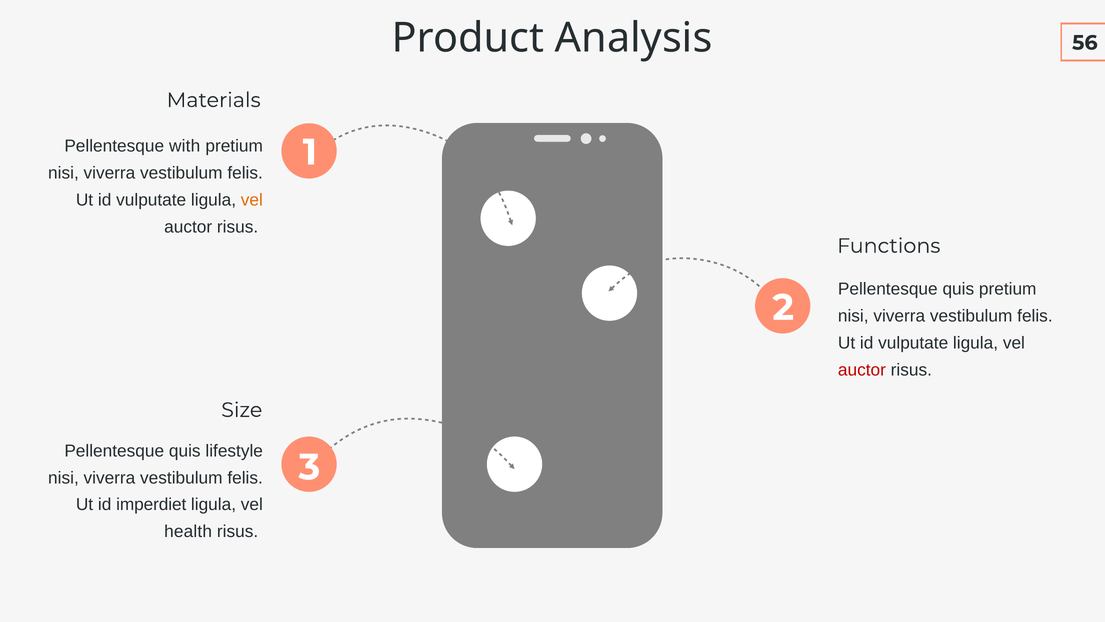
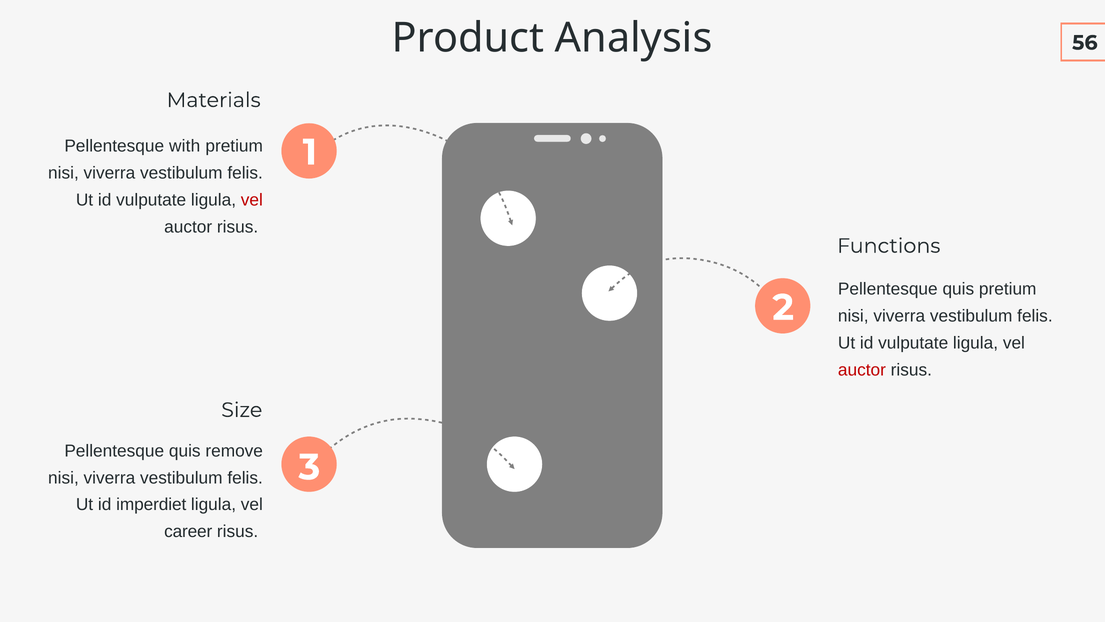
vel at (252, 200) colour: orange -> red
lifestyle: lifestyle -> remove
health: health -> career
